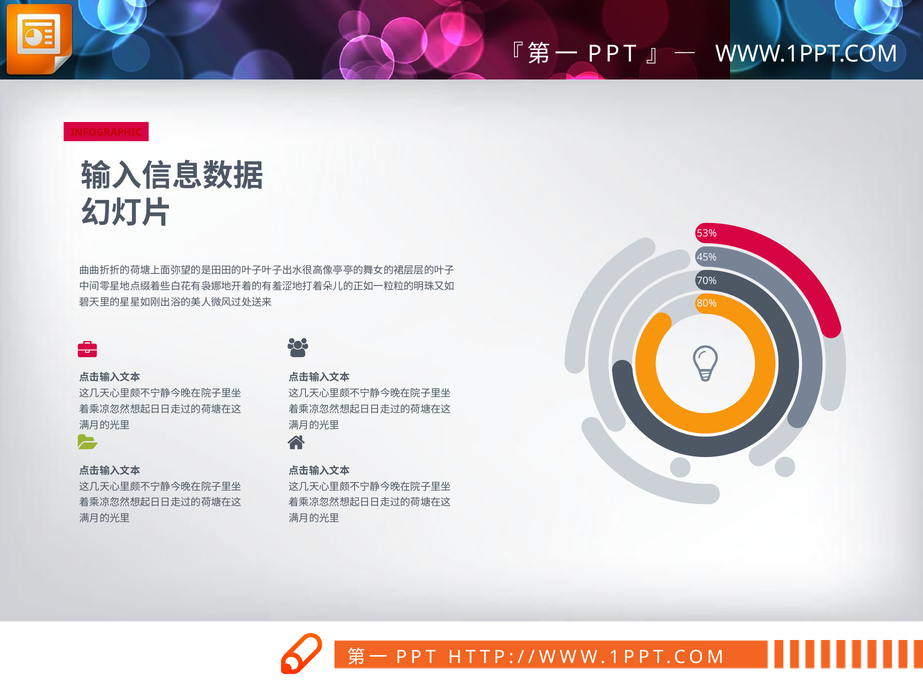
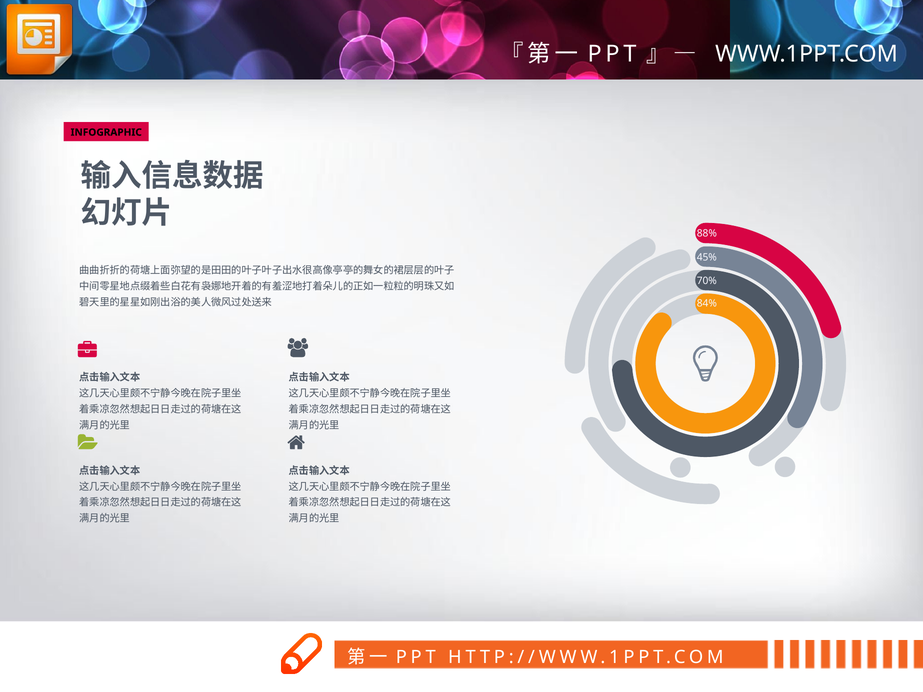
INFOGRAPHIC colour: red -> black
53%: 53% -> 88%
80%: 80% -> 84%
